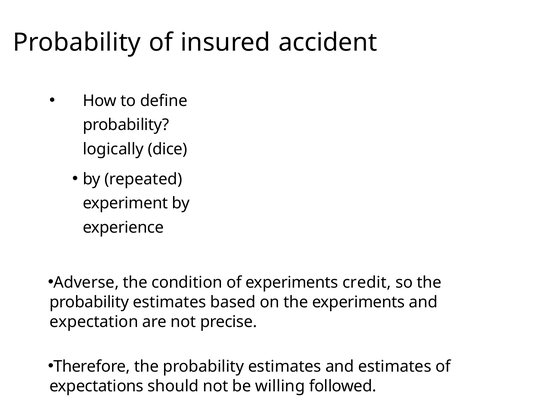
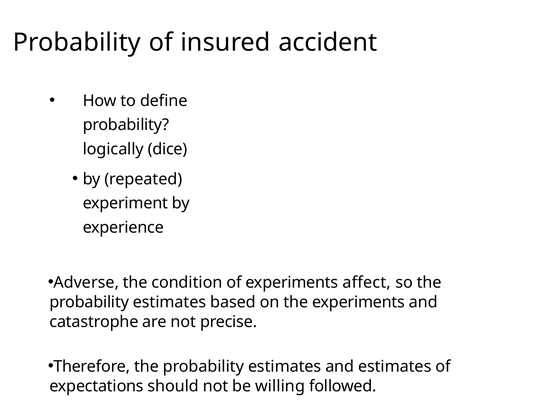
credit: credit -> affect
expectation: expectation -> catastrophe
